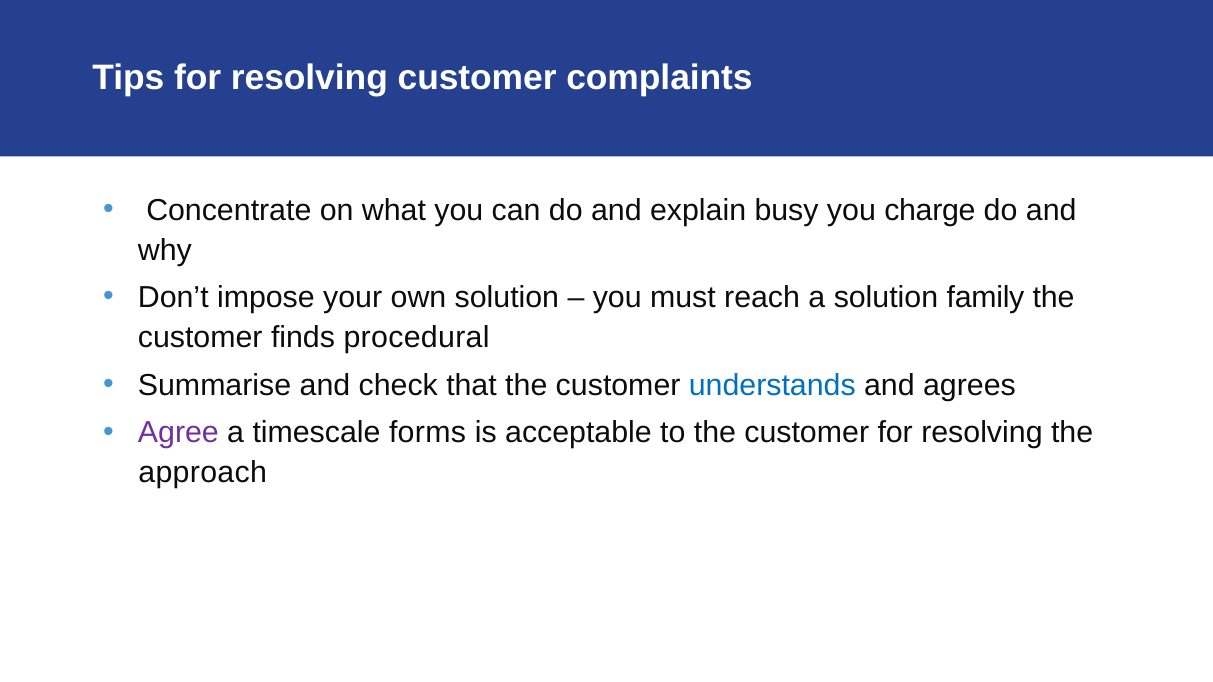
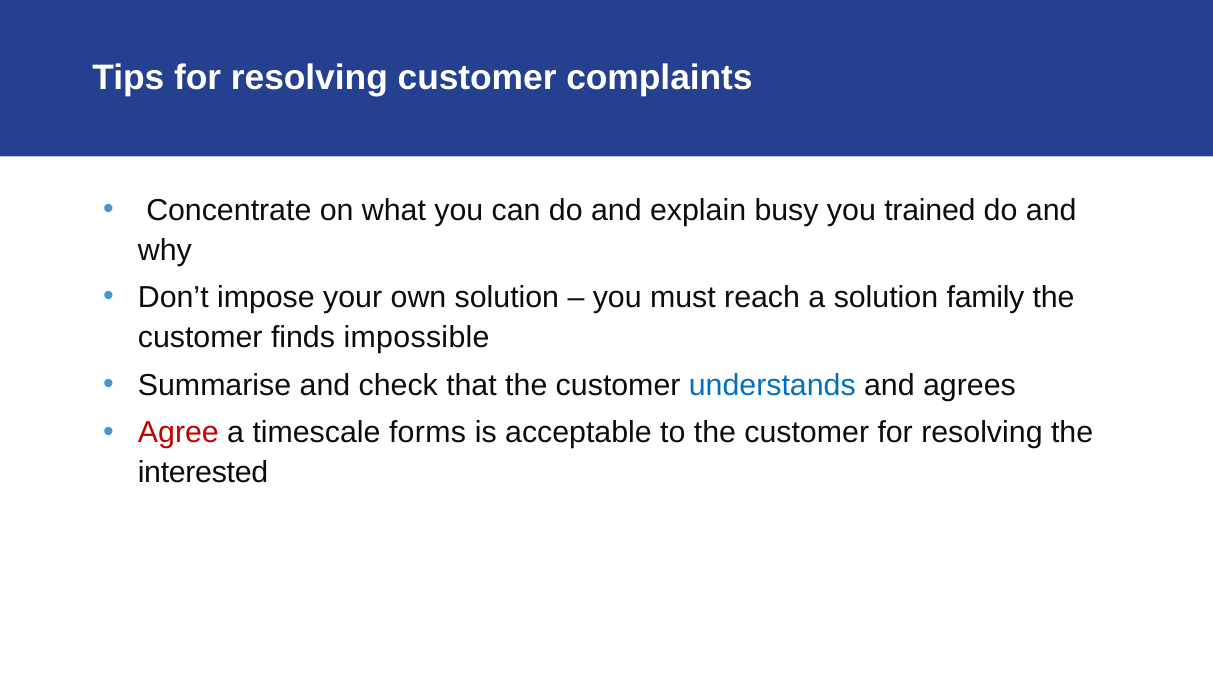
charge: charge -> trained
procedural: procedural -> impossible
Agree colour: purple -> red
approach: approach -> interested
